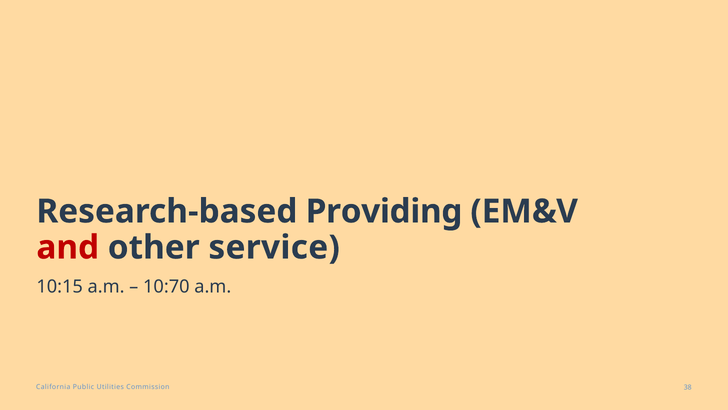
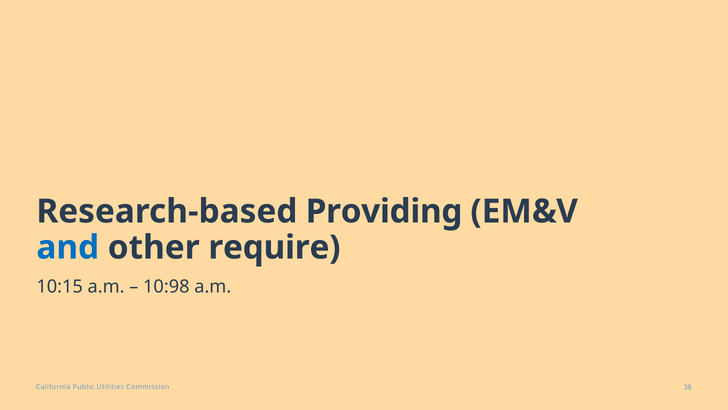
and colour: red -> blue
service: service -> require
10:70: 10:70 -> 10:98
